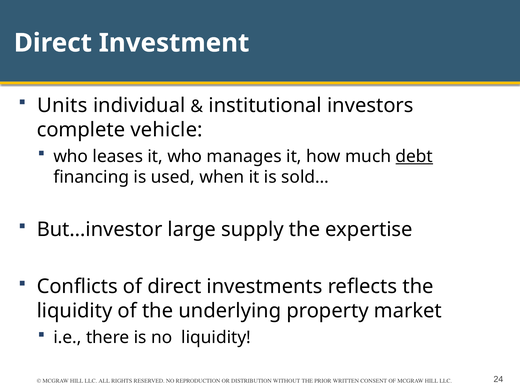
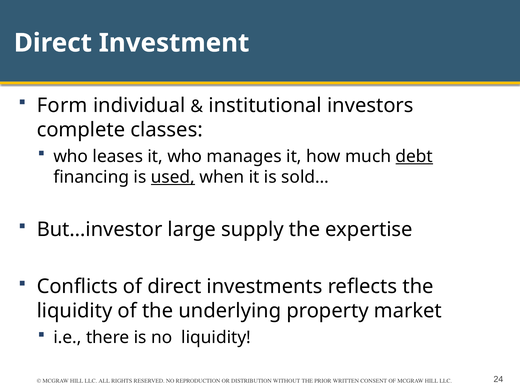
Units: Units -> Form
vehicle: vehicle -> classes
used underline: none -> present
